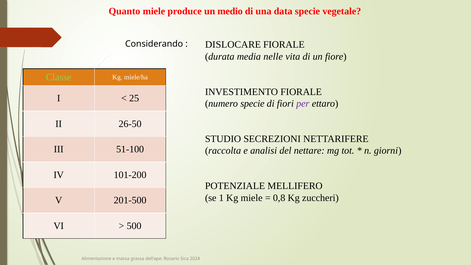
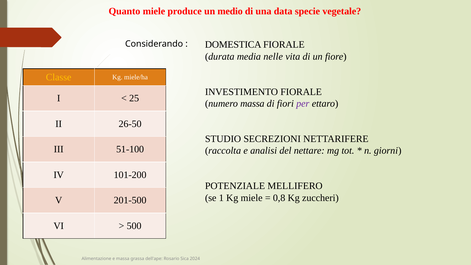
DISLOCARE: DISLOCARE -> DOMESTICA
Classe colour: light green -> yellow
numero specie: specie -> massa
